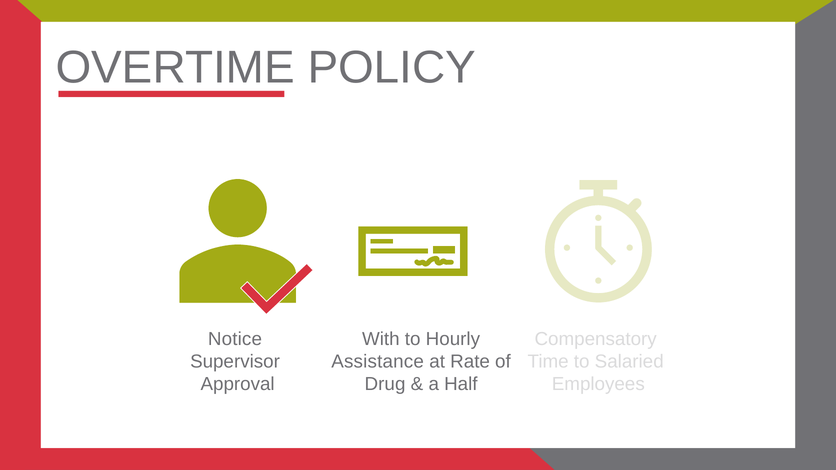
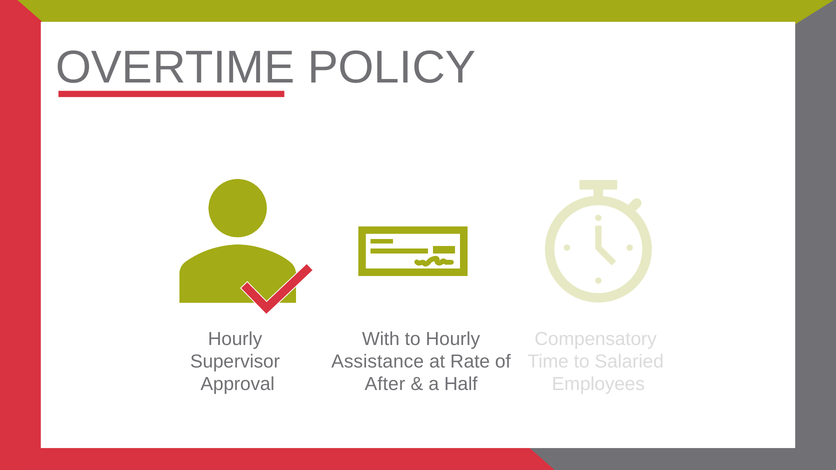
Notice at (235, 339): Notice -> Hourly
Drug: Drug -> After
